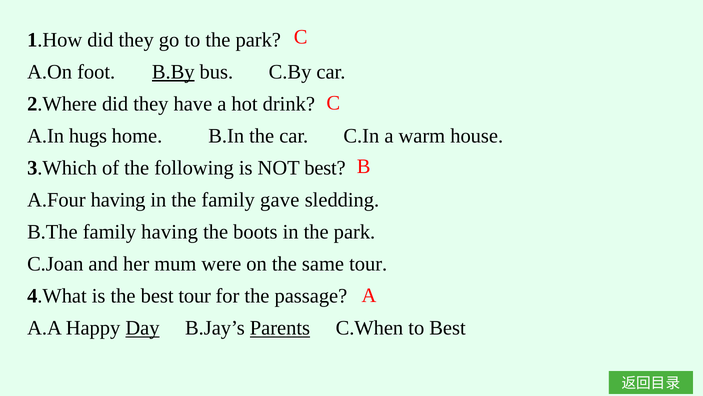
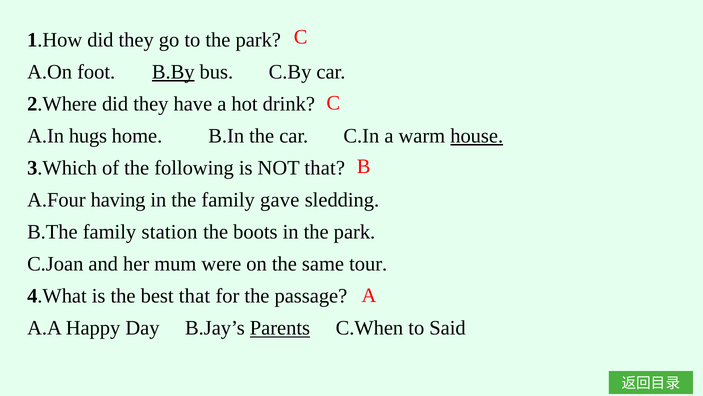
house underline: none -> present
NOT best: best -> that
family having: having -> station
best tour: tour -> that
Day underline: present -> none
to Best: Best -> Said
